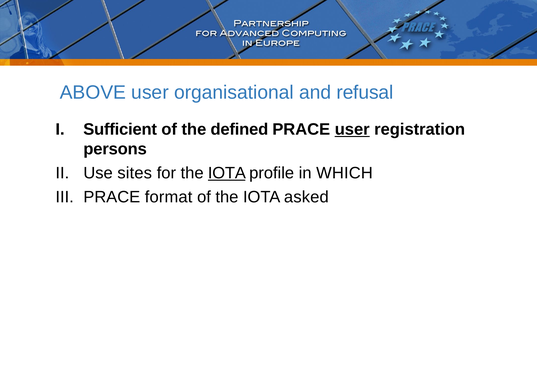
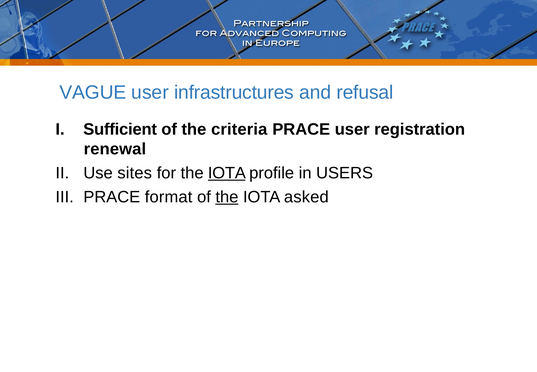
ABOVE: ABOVE -> VAGUE
organisational: organisational -> infrastructures
defined: defined -> criteria
user at (352, 129) underline: present -> none
persons: persons -> renewal
WHICH: WHICH -> USERS
the at (227, 197) underline: none -> present
